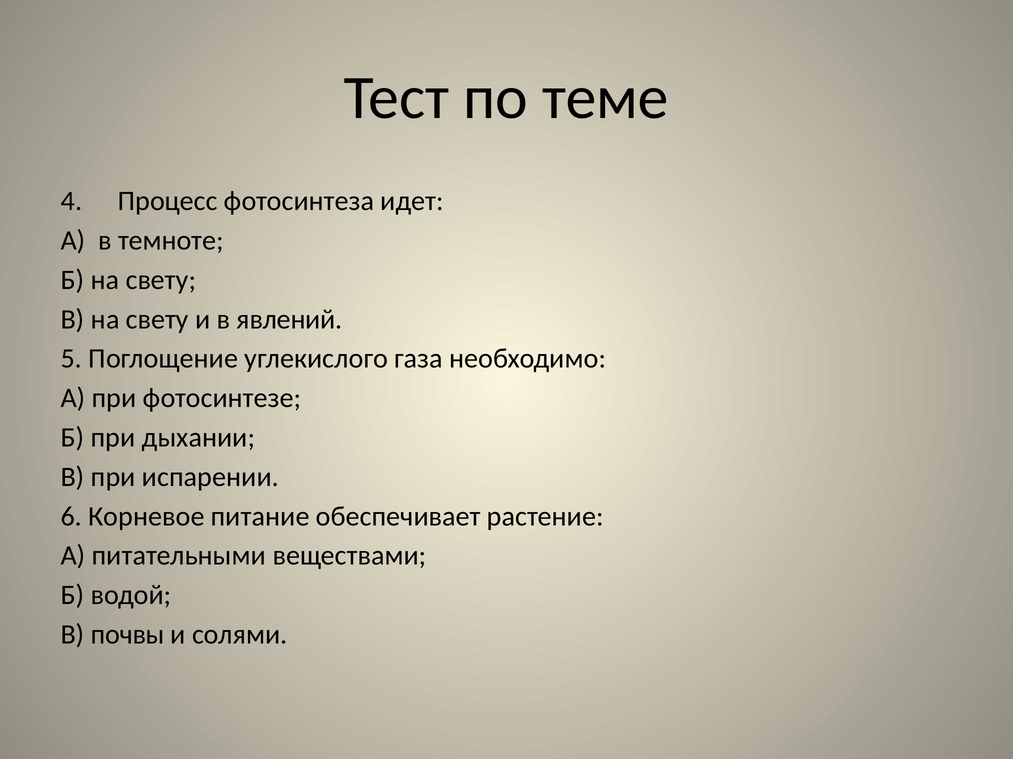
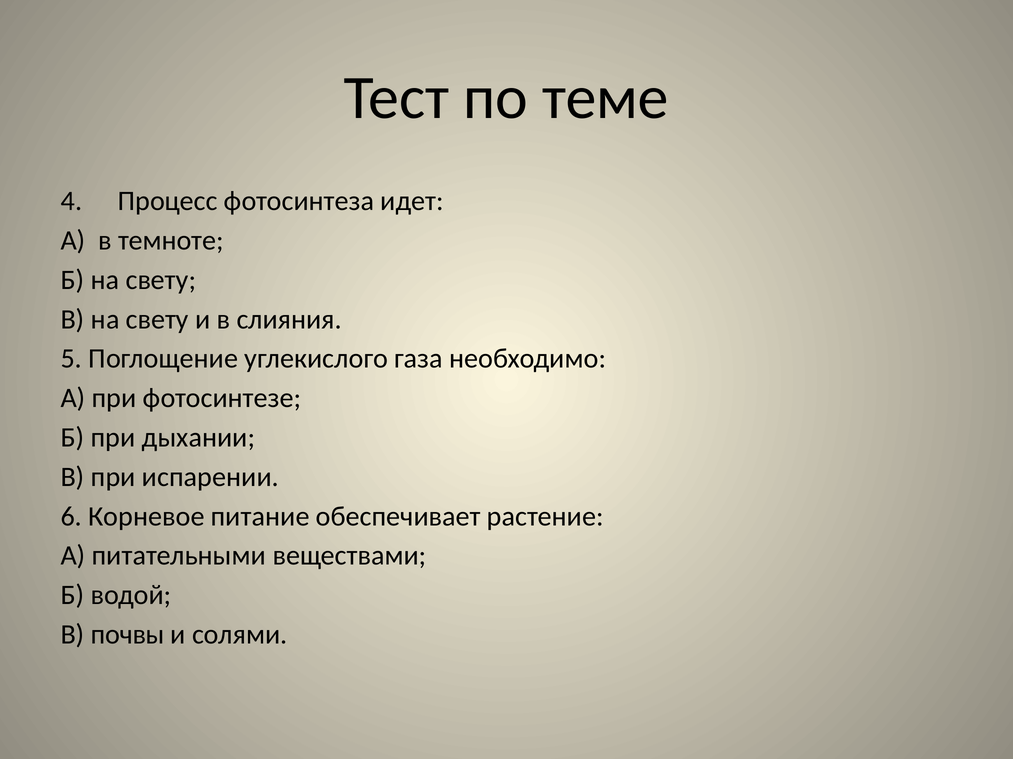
явлений: явлений -> слияния
